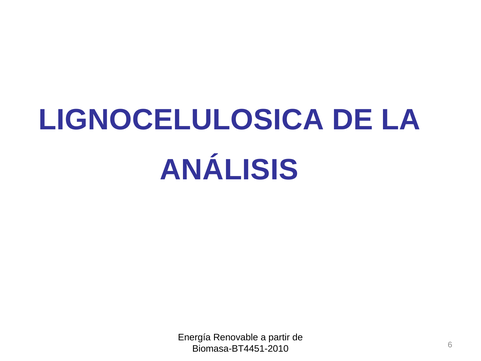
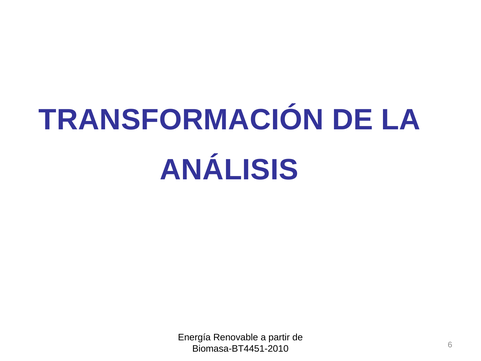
LIGNOCELULOSICA: LIGNOCELULOSICA -> TRANSFORMACIÓN
